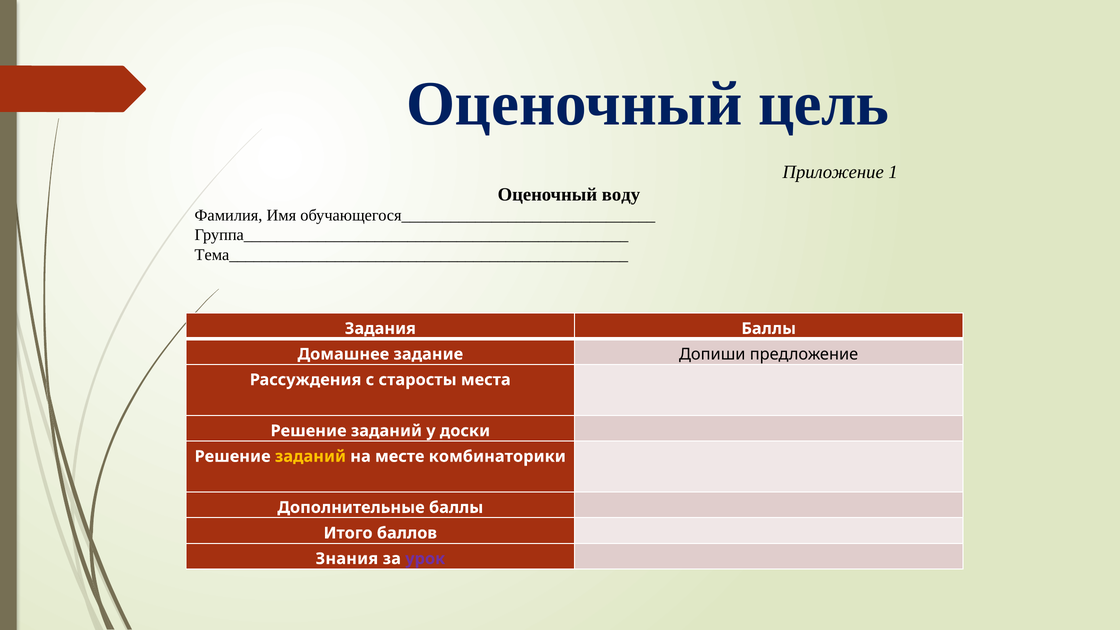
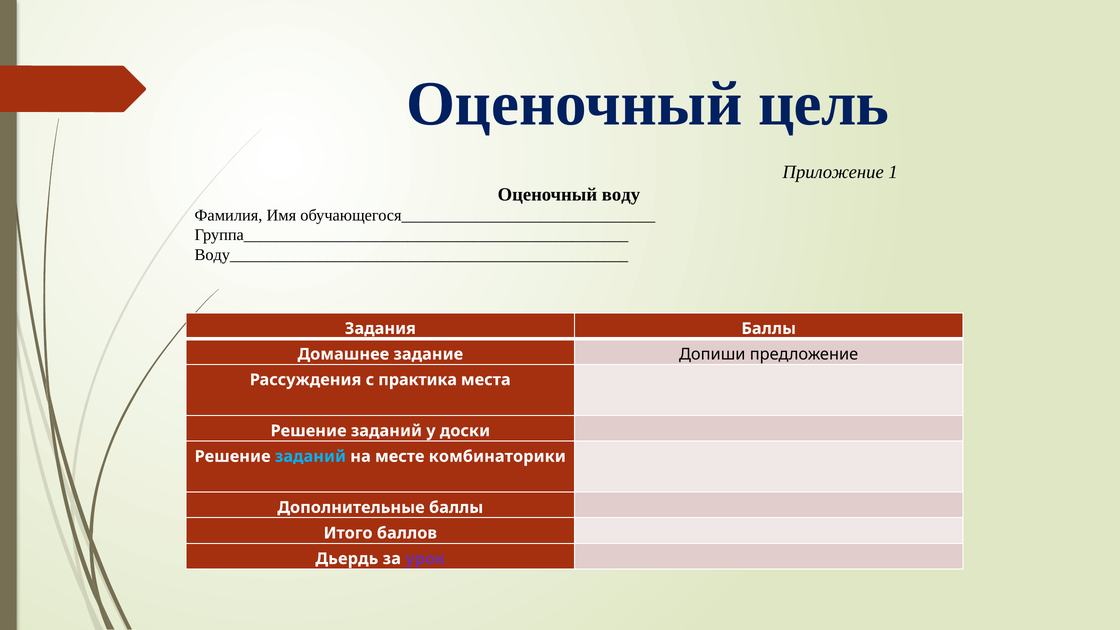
Тема_________________________________________________: Тема_________________________________________________ -> Воду_________________________________________________
старосты: старосты -> практика
заданий at (310, 456) colour: yellow -> light blue
Знания: Знания -> Дьердь
